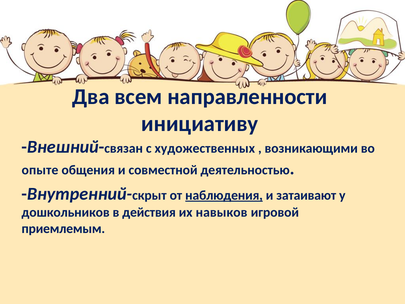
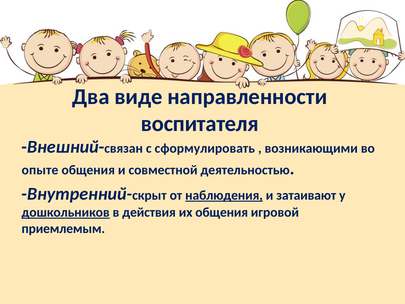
всем: всем -> виде
инициативу: инициативу -> воспитателя
художественных: художественных -> сформулировать
дошкольников underline: none -> present
их навыков: навыков -> общения
